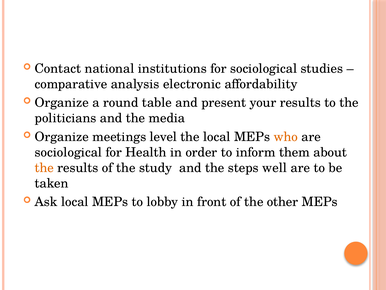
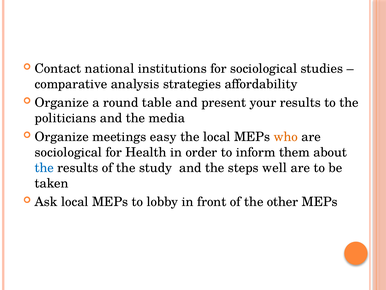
electronic: electronic -> strategies
level: level -> easy
the at (44, 168) colour: orange -> blue
